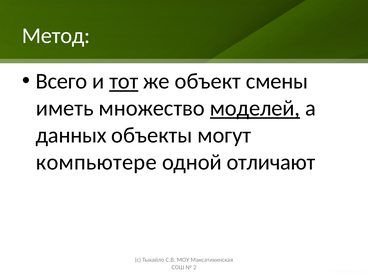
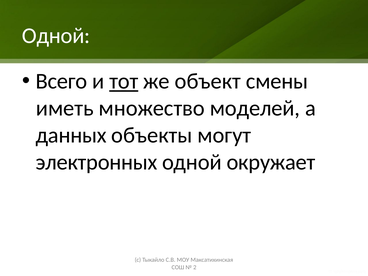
Метод at (56, 36): Метод -> Одной
моделей underline: present -> none
компьютере: компьютере -> электронных
отличают: отличают -> окружает
